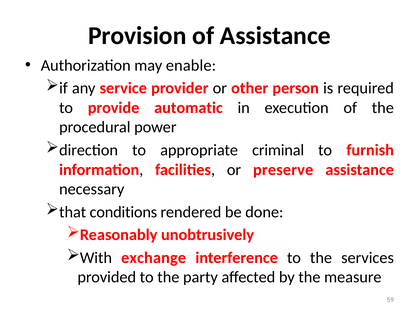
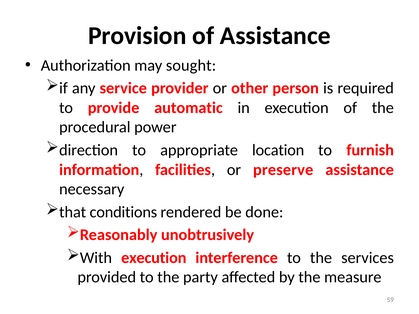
enable: enable -> sought
criminal: criminal -> location
With exchange: exchange -> execution
